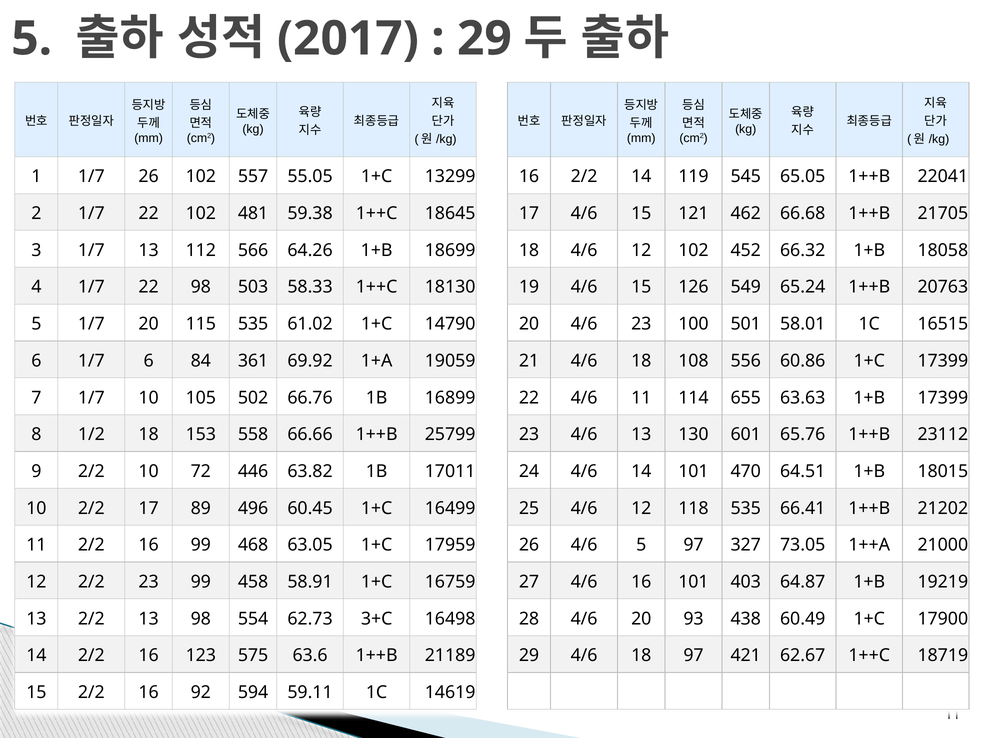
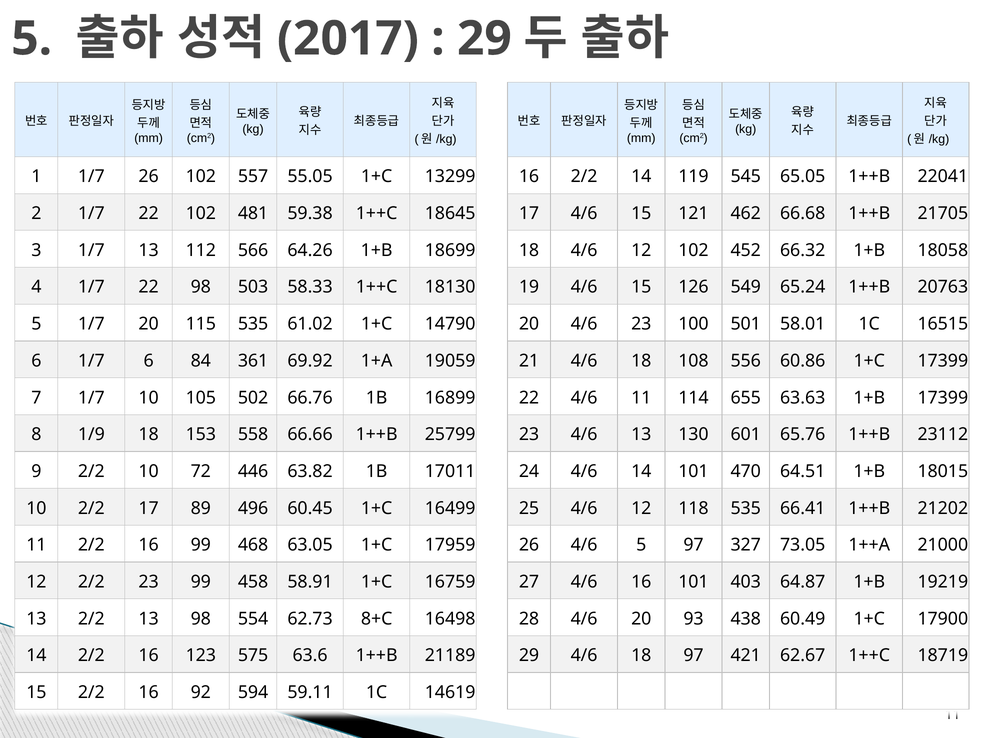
1/2: 1/2 -> 1/9
3+C: 3+C -> 8+C
